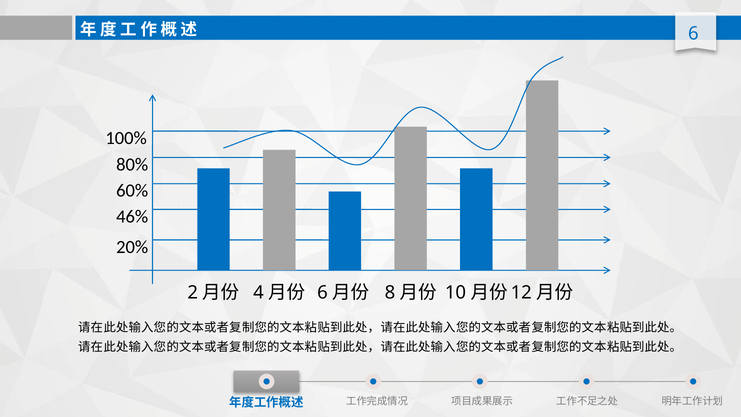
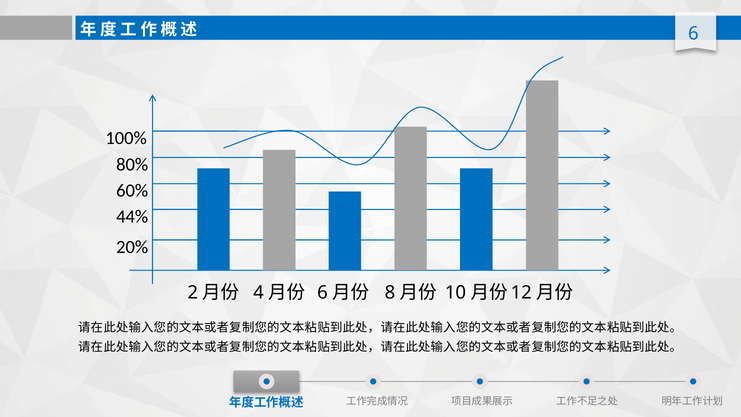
46%: 46% -> 44%
